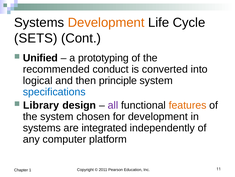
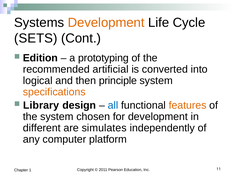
Unified: Unified -> Edition
conduct: conduct -> artificial
specifications colour: blue -> orange
all colour: purple -> blue
systems at (42, 127): systems -> different
integrated: integrated -> simulates
